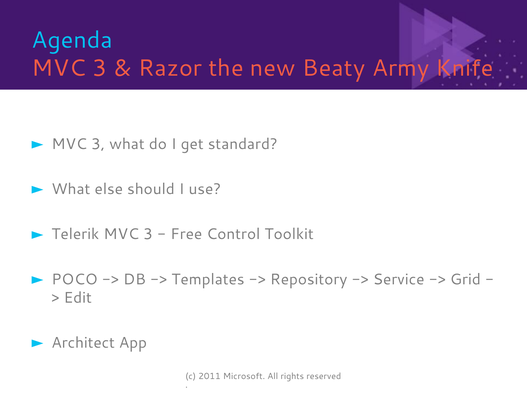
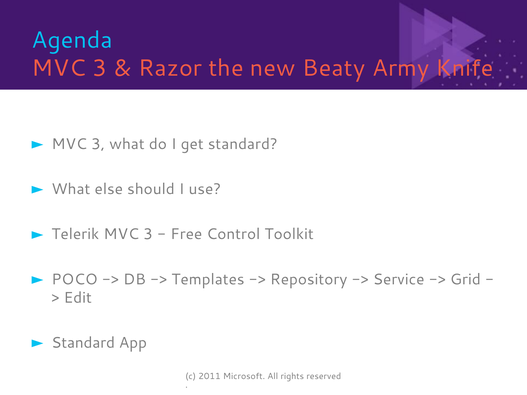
Architect at (83, 343): Architect -> Standard
